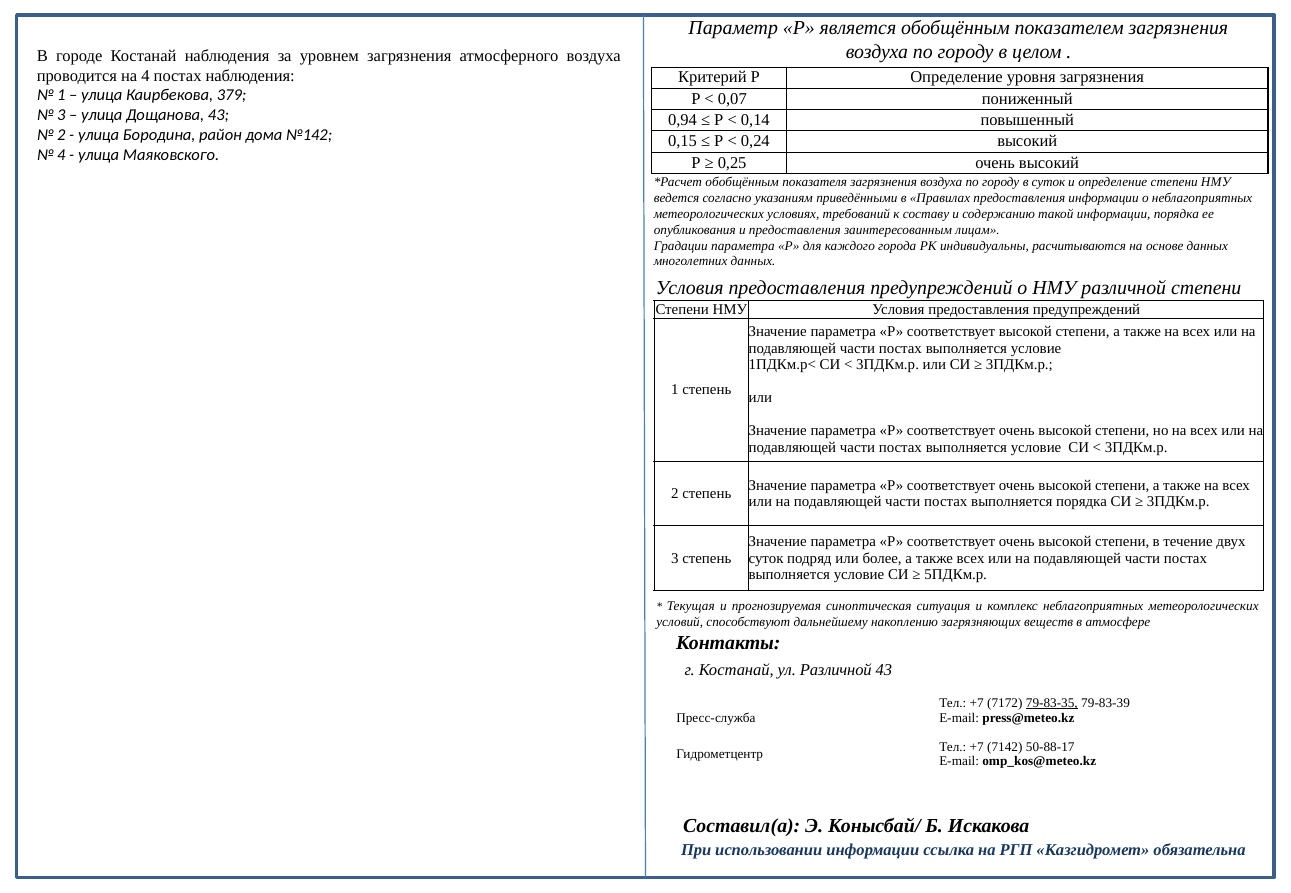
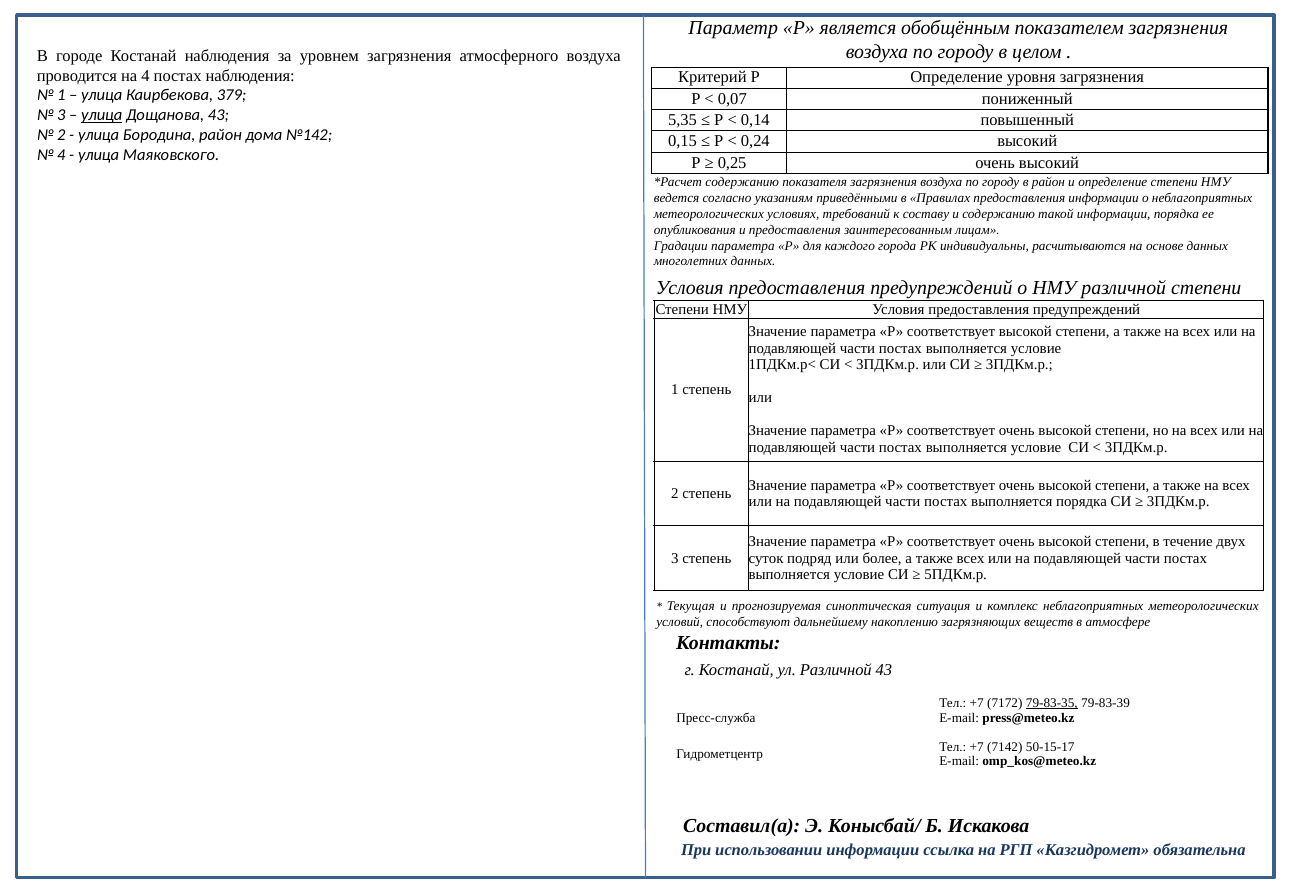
улица at (102, 115) underline: none -> present
0,94: 0,94 -> 5,35
обобщённым at (742, 182): обобщённым -> содержанию
в суток: суток -> район
50-88-17: 50-88-17 -> 50-15-17
